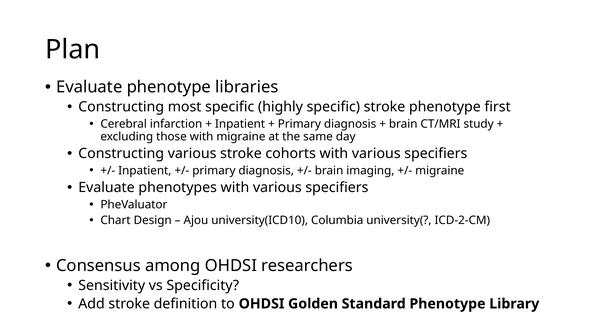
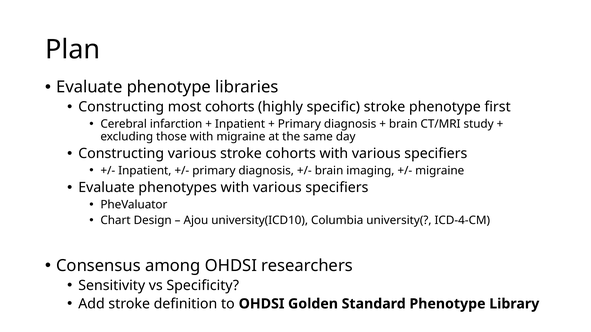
most specific: specific -> cohorts
ICD-2-CM: ICD-2-CM -> ICD-4-CM
